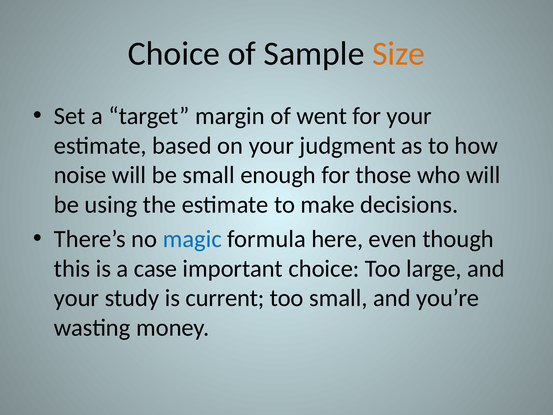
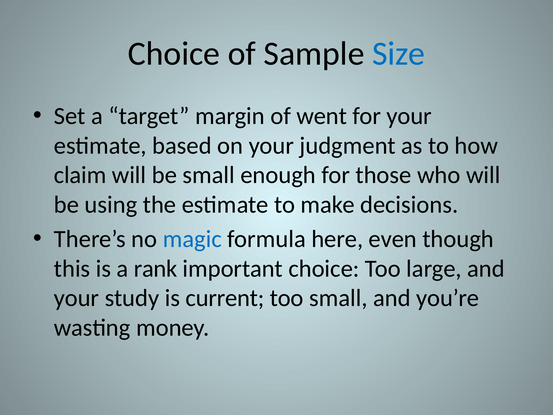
Size colour: orange -> blue
noise: noise -> claim
case: case -> rank
